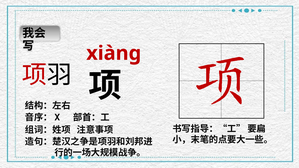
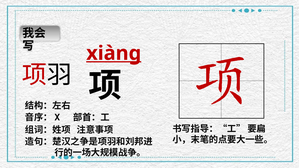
xiàng underline: none -> present
